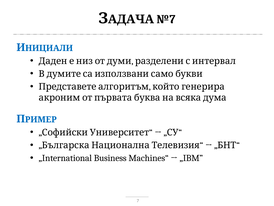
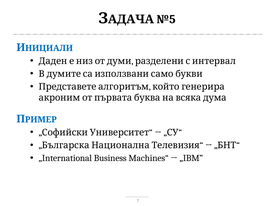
№7: №7 -> №5
